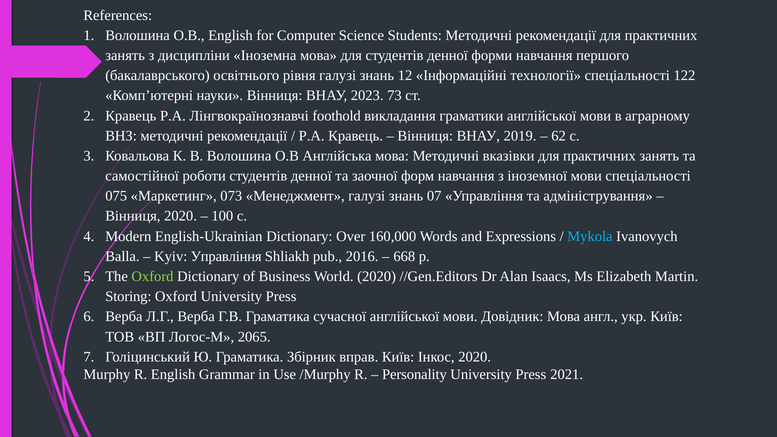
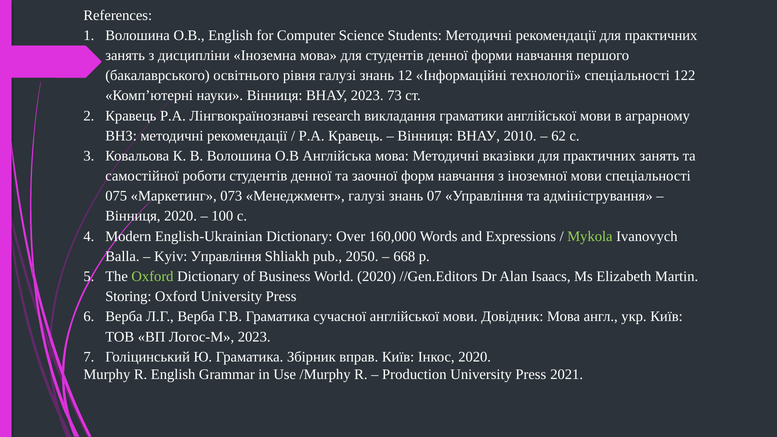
foothold: foothold -> research
2019: 2019 -> 2010
Mykola colour: light blue -> light green
2016: 2016 -> 2050
Логос-М 2065: 2065 -> 2023
Personality: Personality -> Production
